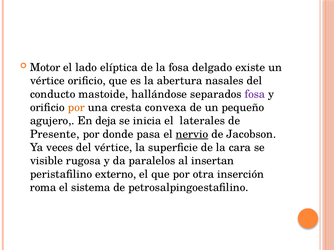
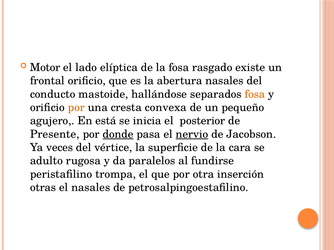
delgado: delgado -> rasgado
vértice at (47, 81): vértice -> frontal
fosa at (255, 94) colour: purple -> orange
deja: deja -> está
laterales: laterales -> posterior
donde underline: none -> present
visible: visible -> adulto
insertan: insertan -> fundirse
externo: externo -> trompa
roma: roma -> otras
el sistema: sistema -> nasales
